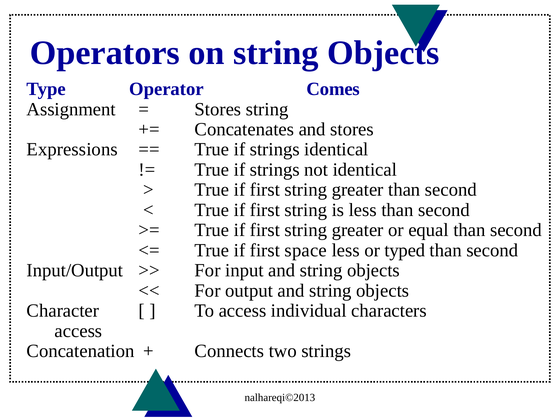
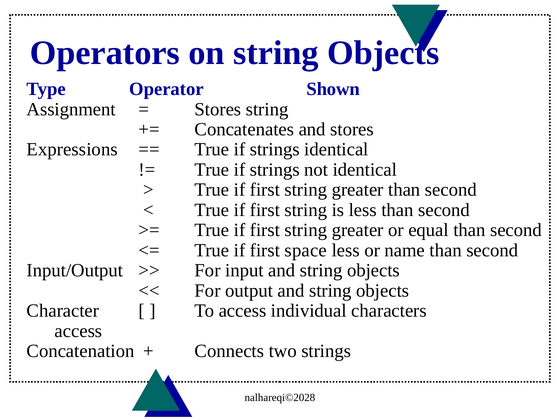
Comes: Comes -> Shown
typed: typed -> name
nalhareqi©2013: nalhareqi©2013 -> nalhareqi©2028
